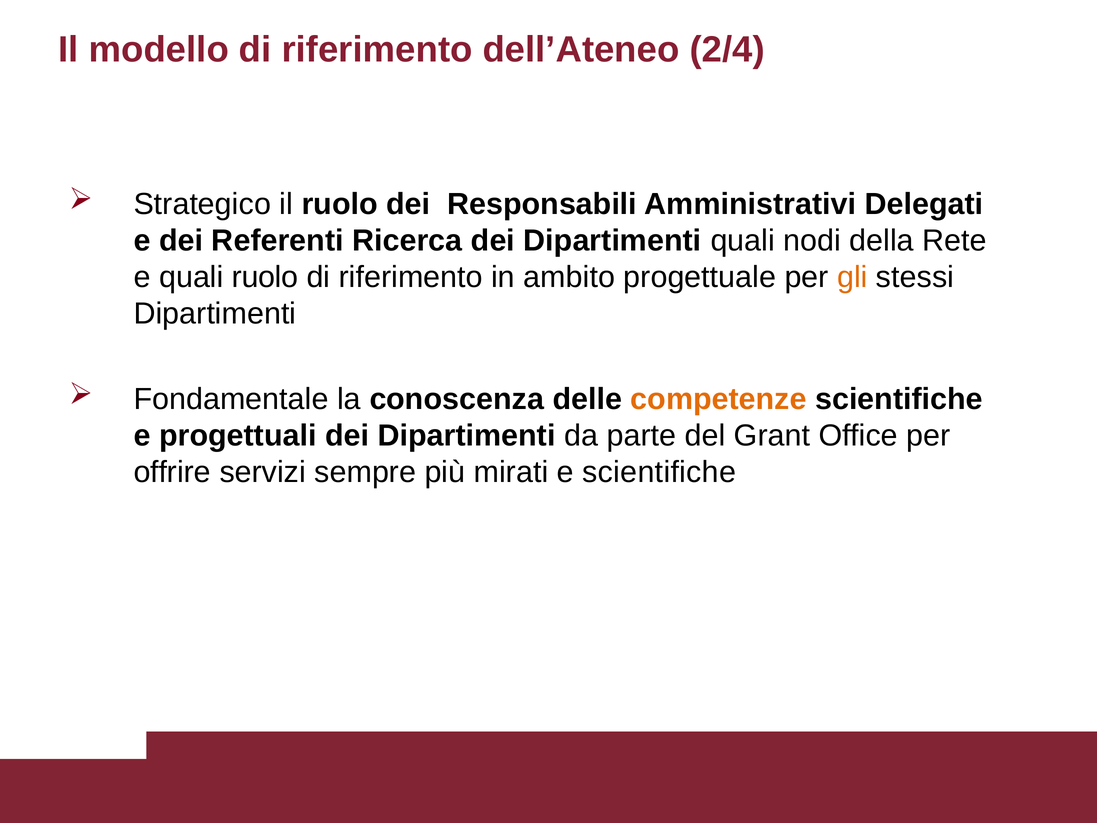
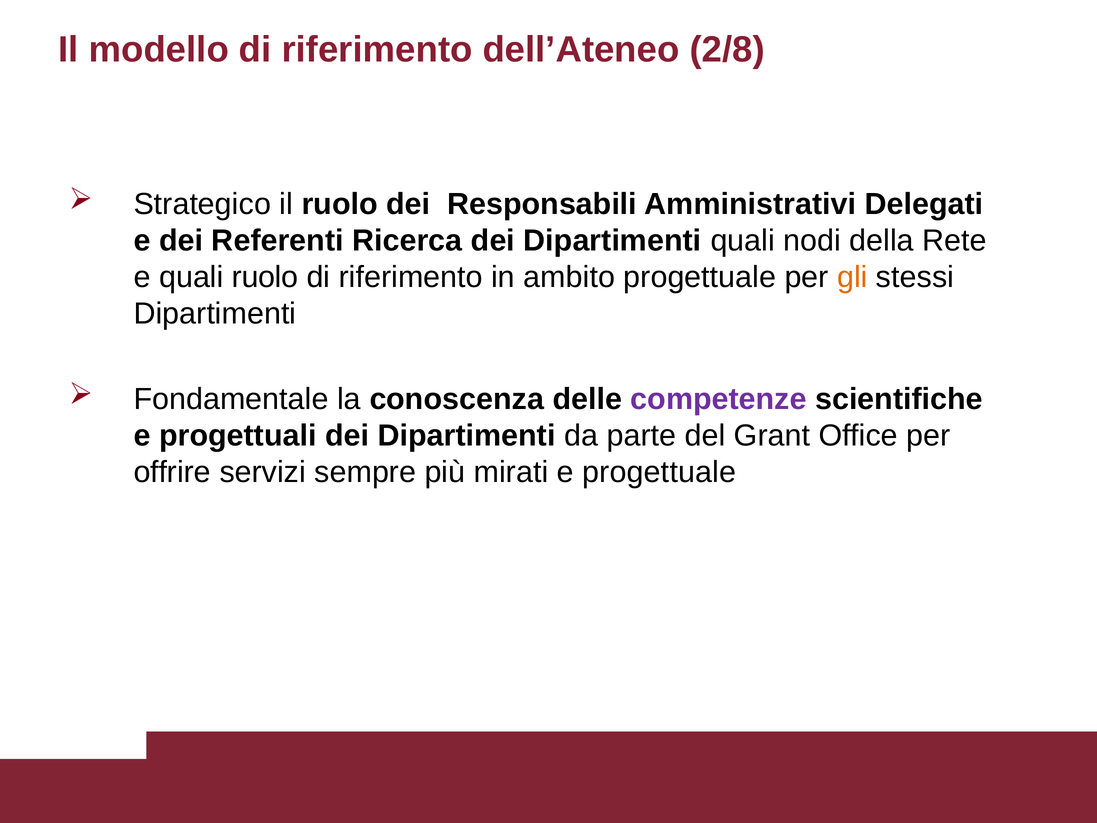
2/4: 2/4 -> 2/8
competenze colour: orange -> purple
e scientifiche: scientifiche -> progettuale
